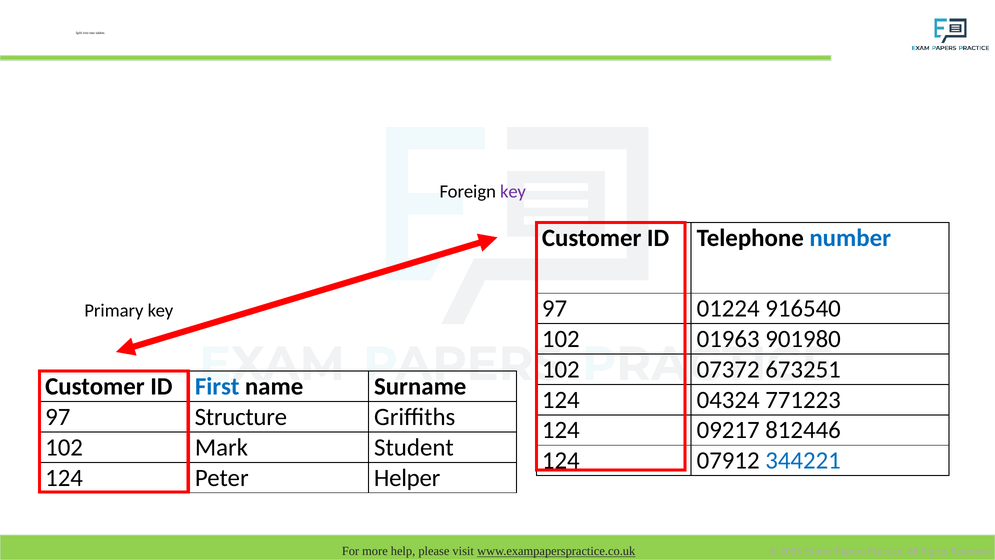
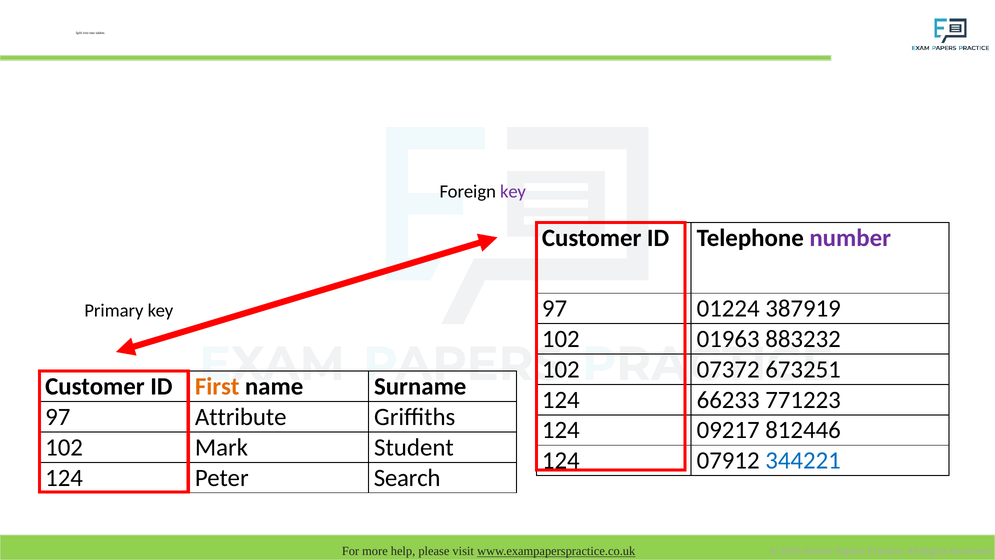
number colour: blue -> purple
916540: 916540 -> 387919
901980: 901980 -> 883232
First colour: blue -> orange
04324: 04324 -> 66233
Structure: Structure -> Attribute
Helper: Helper -> Search
